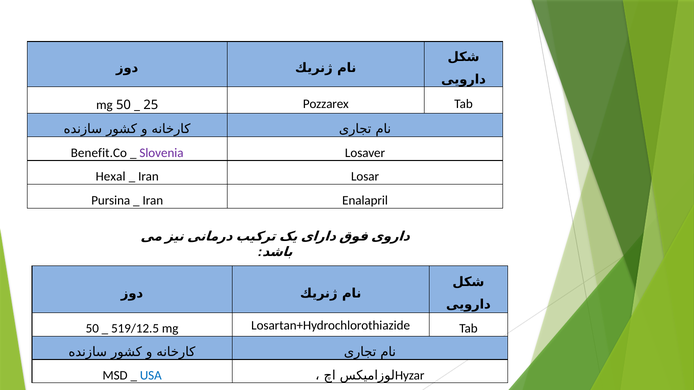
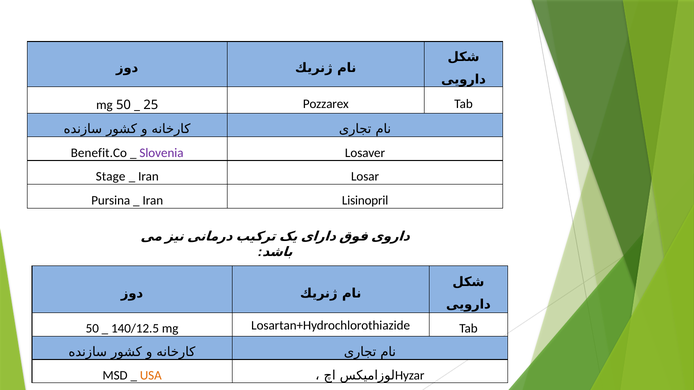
Hexal: Hexal -> Stage
Enalapril: Enalapril -> Lisinopril
519/12.5: 519/12.5 -> 140/12.5
USA colour: blue -> orange
